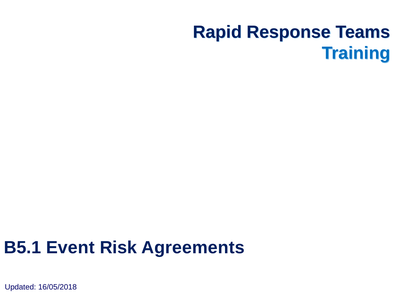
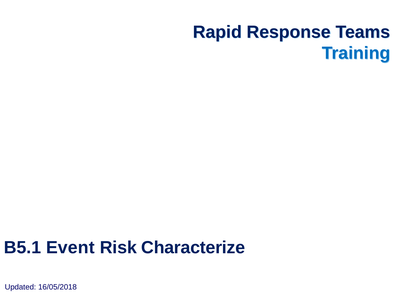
Agreements: Agreements -> Characterize
